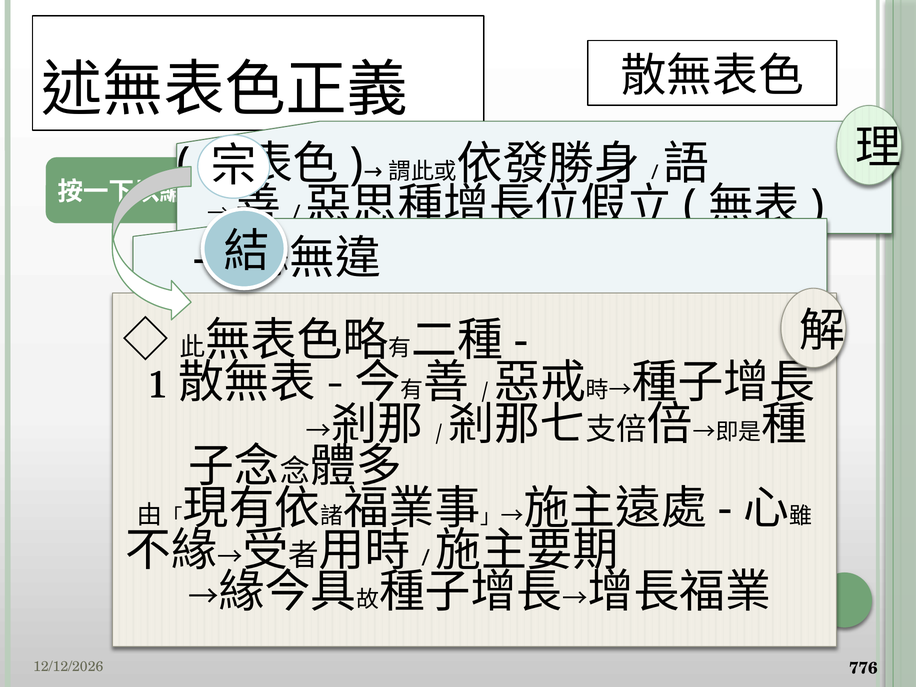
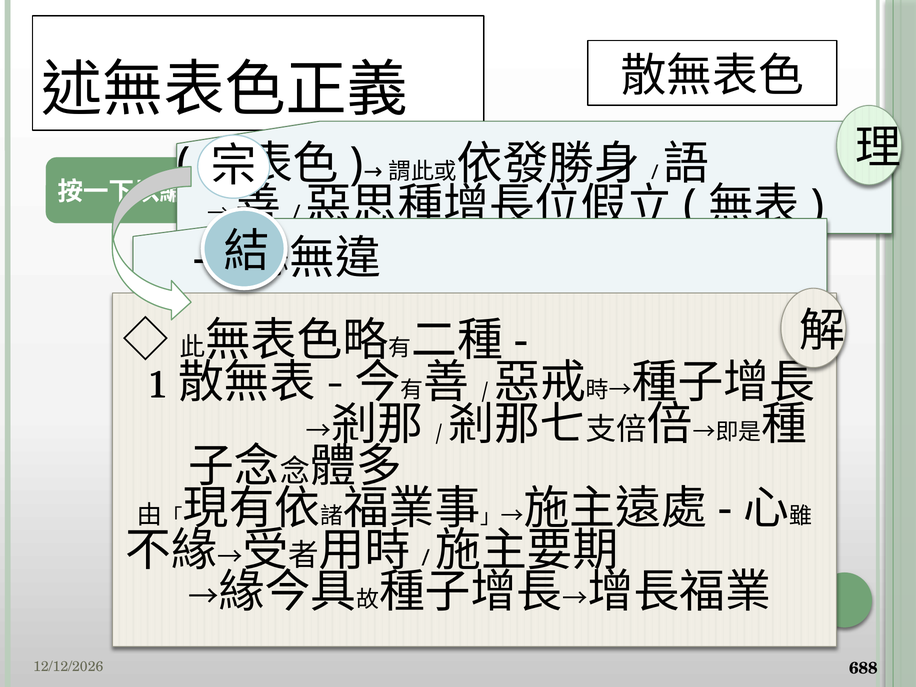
776: 776 -> 688
